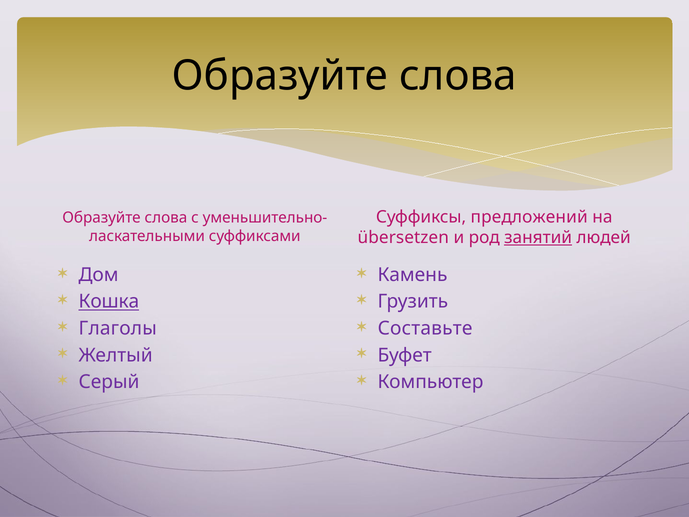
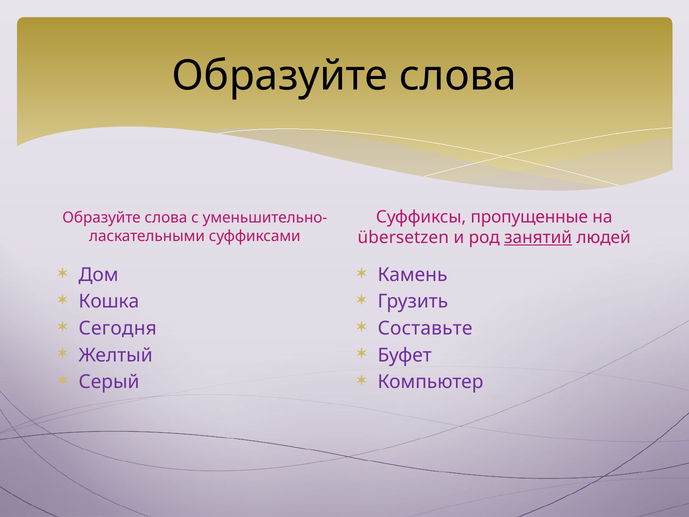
предложений: предложений -> пропущенные
Кошка underline: present -> none
Глаголы: Глаголы -> Сегодня
